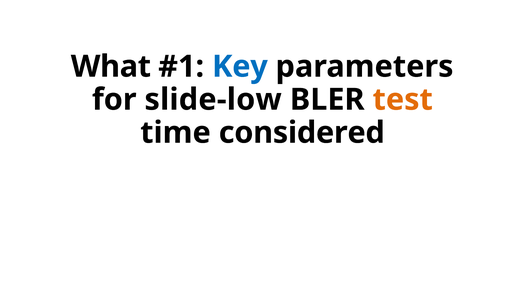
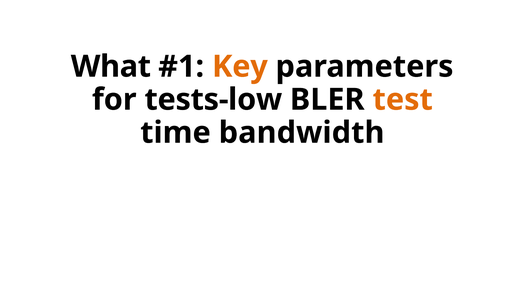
Key colour: blue -> orange
slide-low: slide-low -> tests-low
considered: considered -> bandwidth
